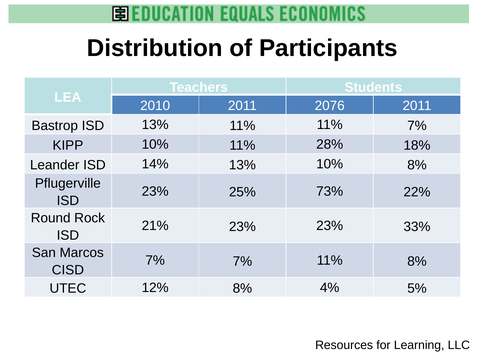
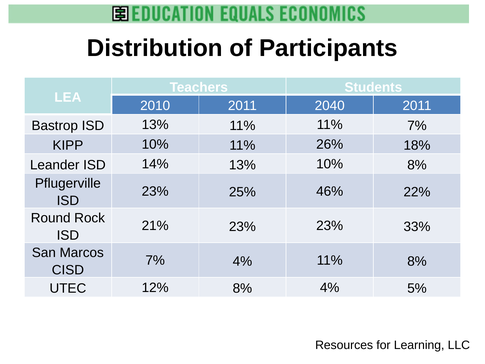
2076: 2076 -> 2040
28%: 28% -> 26%
73%: 73% -> 46%
7% 7%: 7% -> 4%
